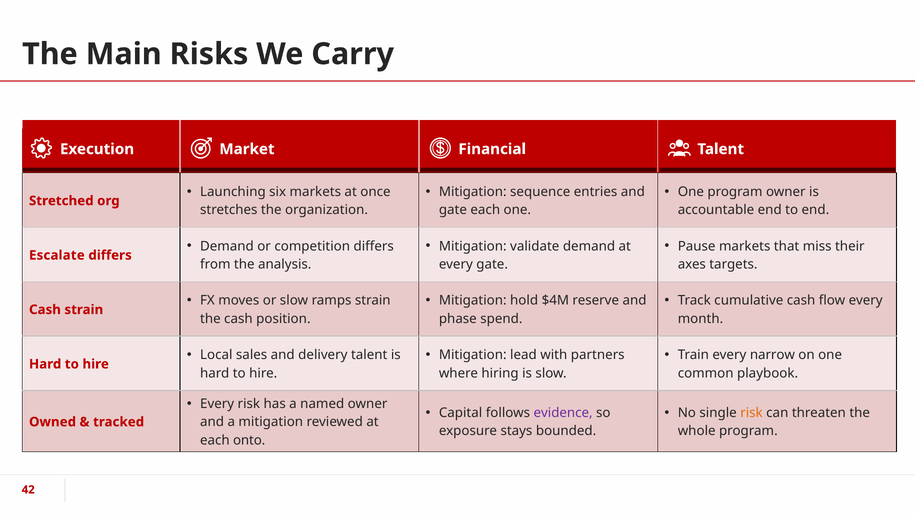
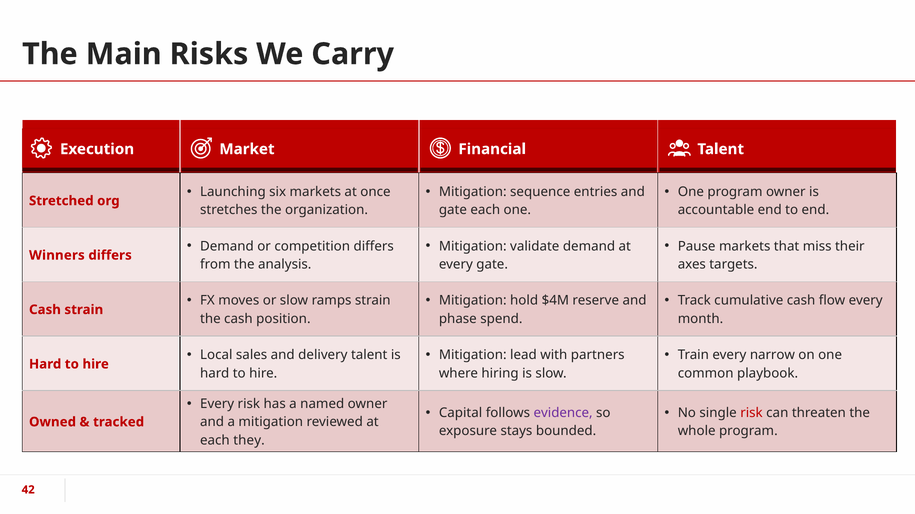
Escalate: Escalate -> Winners
risk at (751, 413) colour: orange -> red
onto: onto -> they
